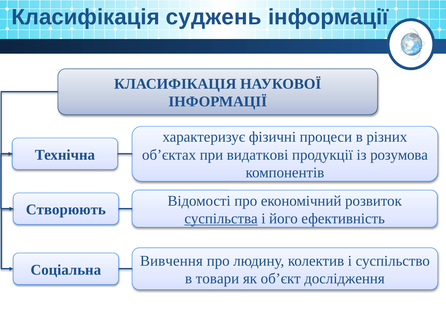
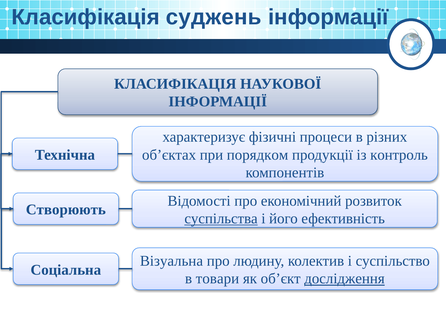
видаткові: видаткові -> порядком
розумова: розумова -> контроль
Вивчення: Вивчення -> Візуальна
дослідження underline: none -> present
